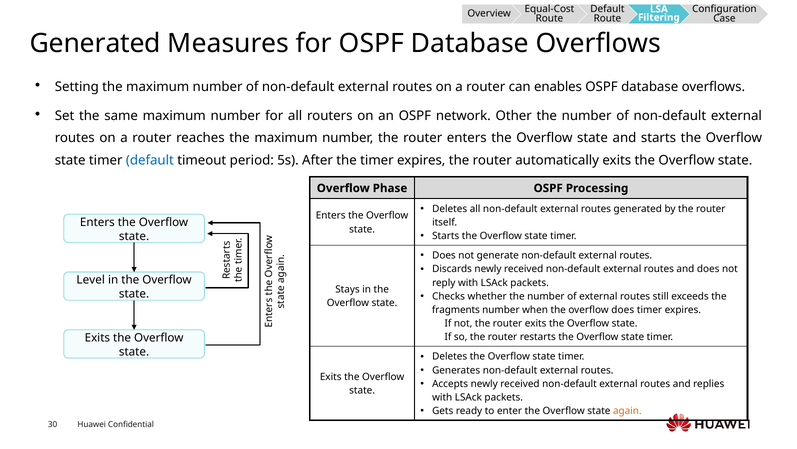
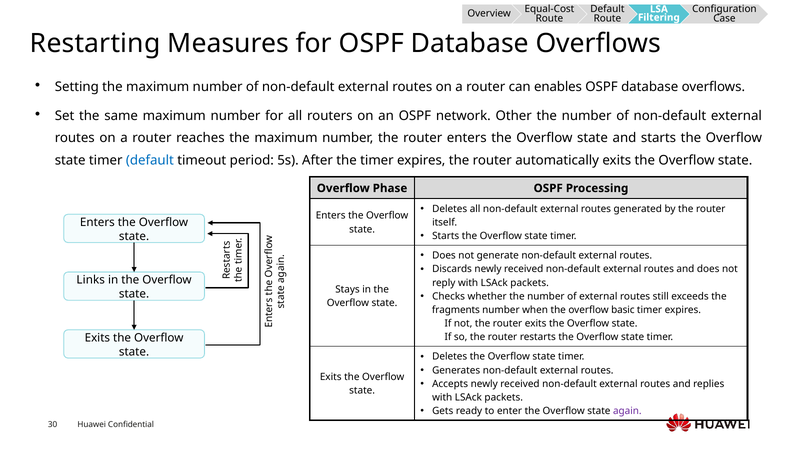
Generated at (95, 43): Generated -> Restarting
Level: Level -> Links
overflow does: does -> basic
again colour: orange -> purple
